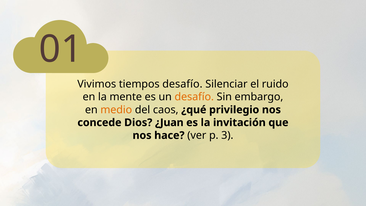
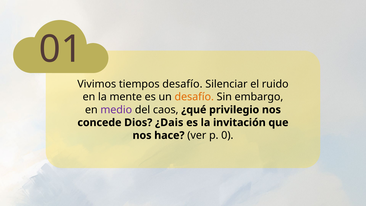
medio colour: orange -> purple
¿Juan: ¿Juan -> ¿Dais
3: 3 -> 0
